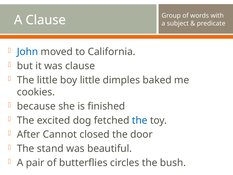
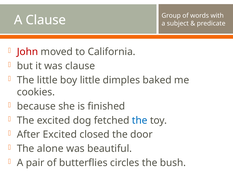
John colour: blue -> red
After Cannot: Cannot -> Excited
stand: stand -> alone
